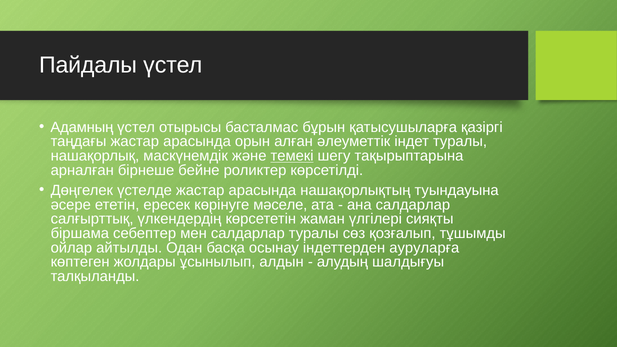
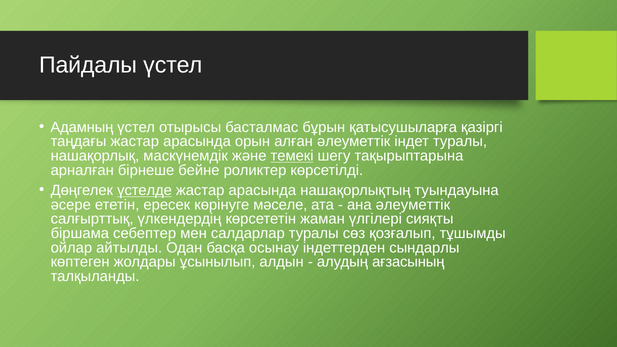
үстелде underline: none -> present
ана салдарлар: салдарлар -> әлеуметтік
ауруларға: ауруларға -> сындарлы
шалдығуы: шалдығуы -> ағзасының
